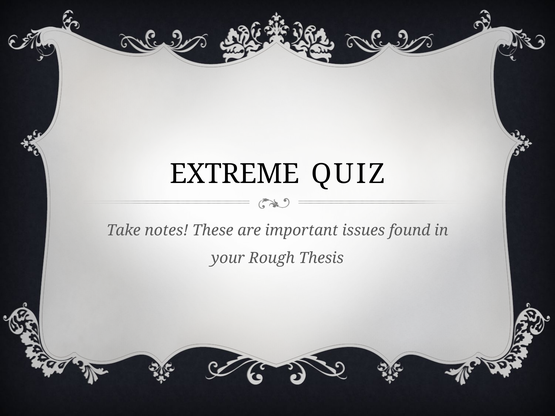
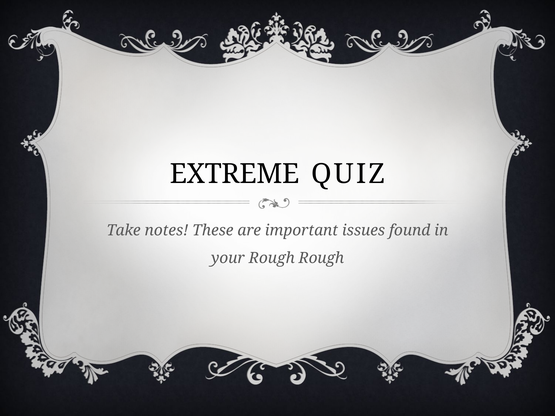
Rough Thesis: Thesis -> Rough
